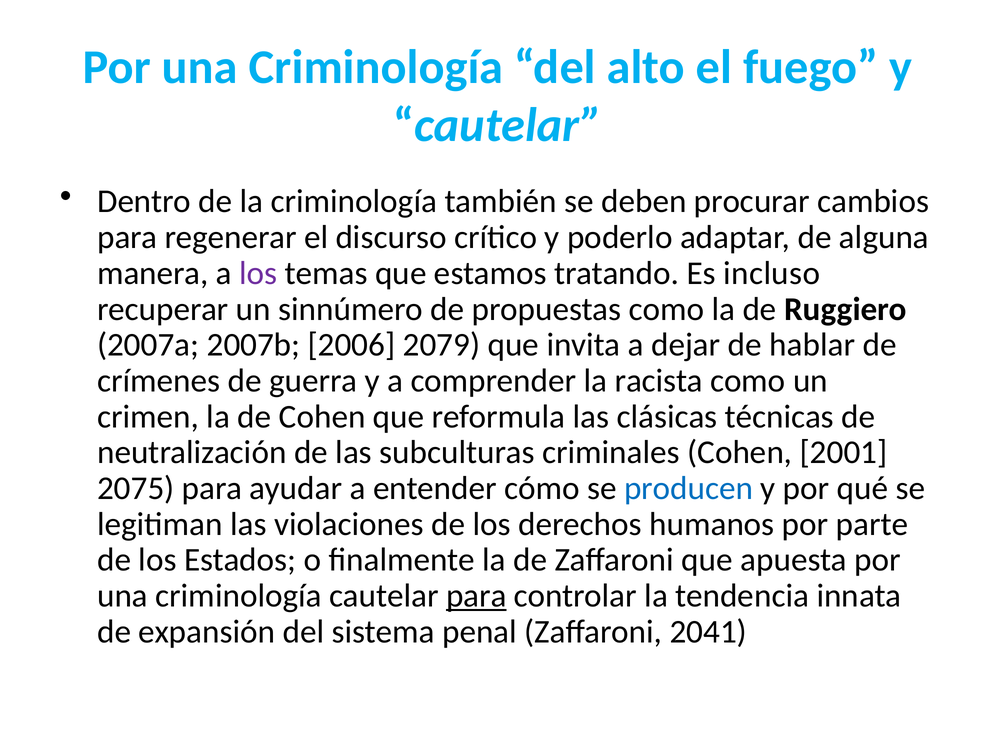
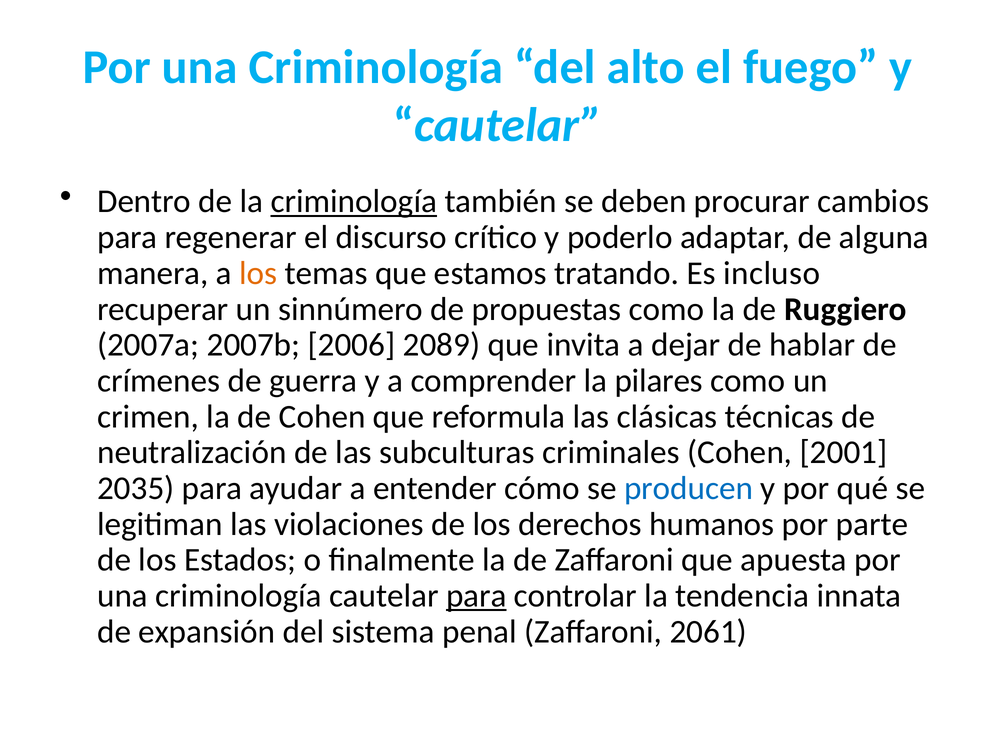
criminología at (354, 202) underline: none -> present
los at (258, 273) colour: purple -> orange
2079: 2079 -> 2089
racista: racista -> pilares
2075: 2075 -> 2035
2041: 2041 -> 2061
